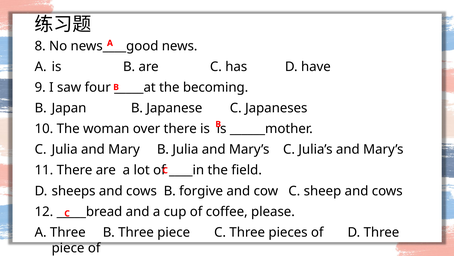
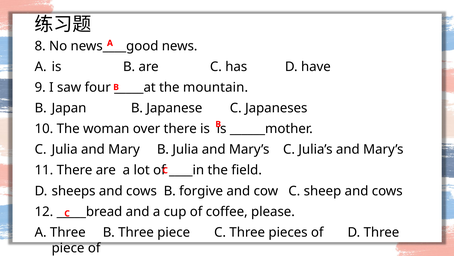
becoming: becoming -> mountain
